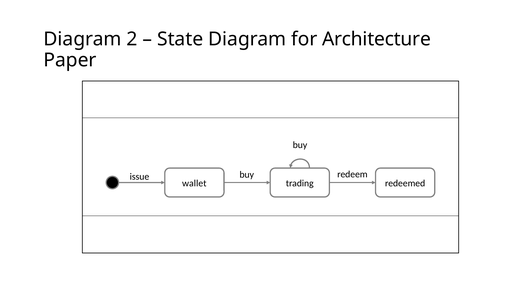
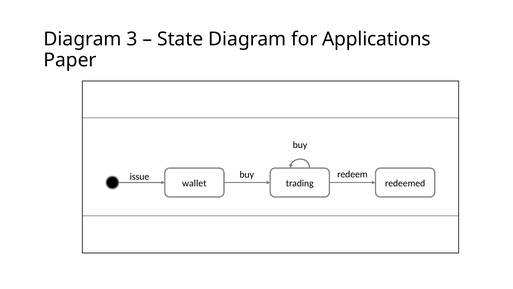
2: 2 -> 3
Architecture: Architecture -> Applications
